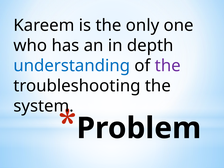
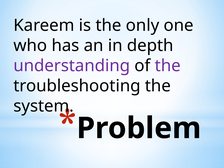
understanding colour: blue -> purple
